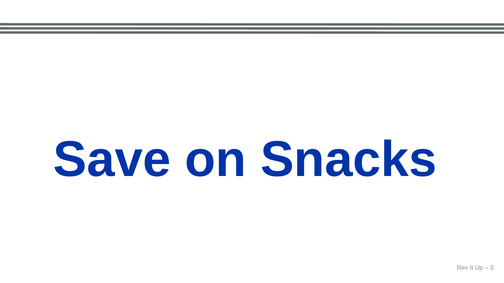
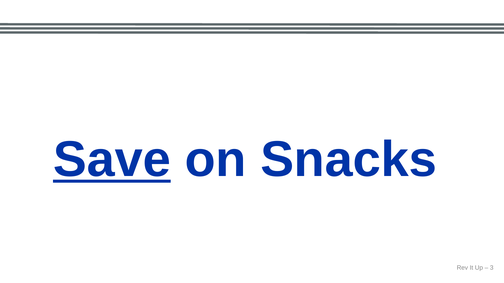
Save underline: none -> present
